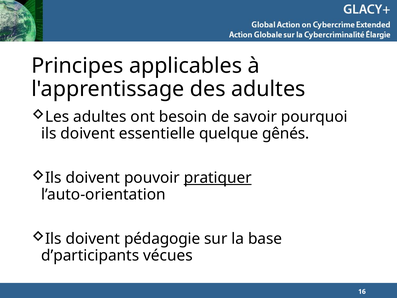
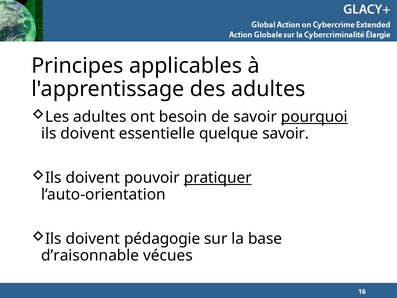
pourquoi underline: none -> present
quelque gênés: gênés -> savoir
d’participants: d’participants -> d’raisonnable
